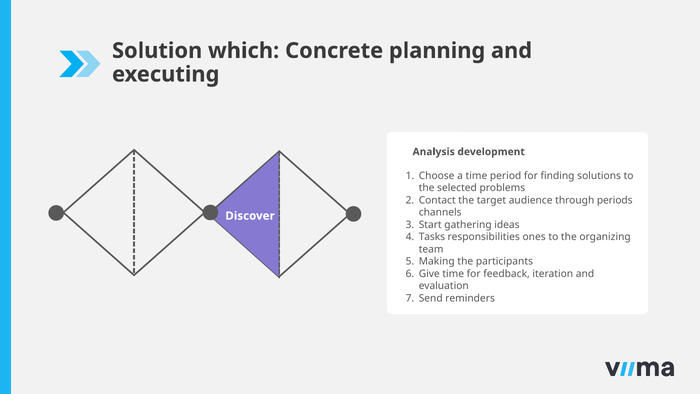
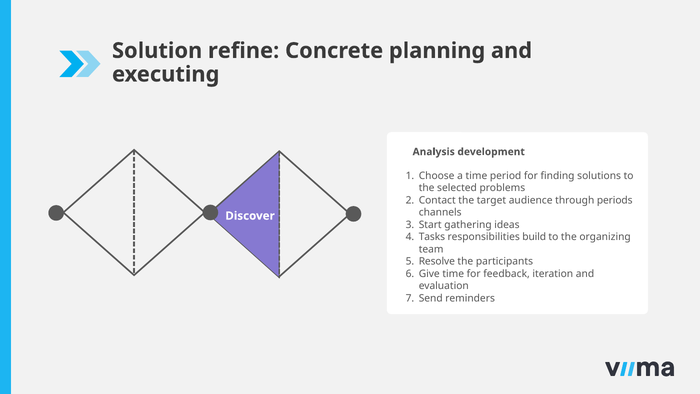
which: which -> refine
ones: ones -> build
Making: Making -> Resolve
